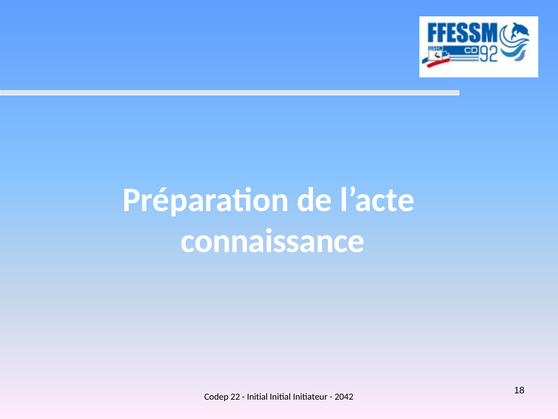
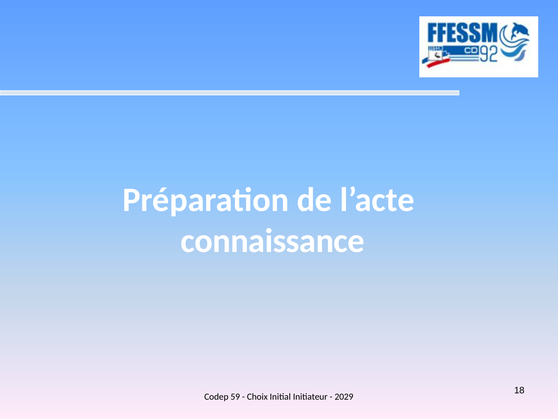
22: 22 -> 59
Initial at (257, 396): Initial -> Choix
2042: 2042 -> 2029
